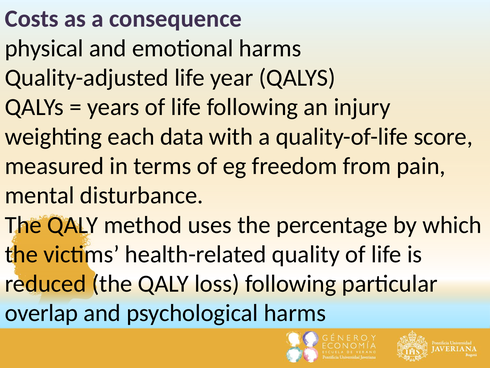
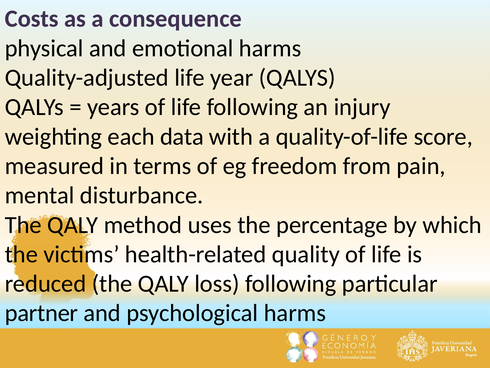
overlap: overlap -> partner
